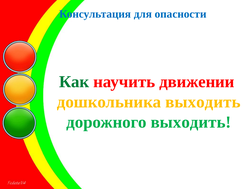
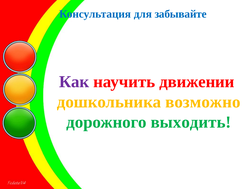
опасности: опасности -> забывайте
Как colour: green -> purple
дошкольника выходить: выходить -> возможно
